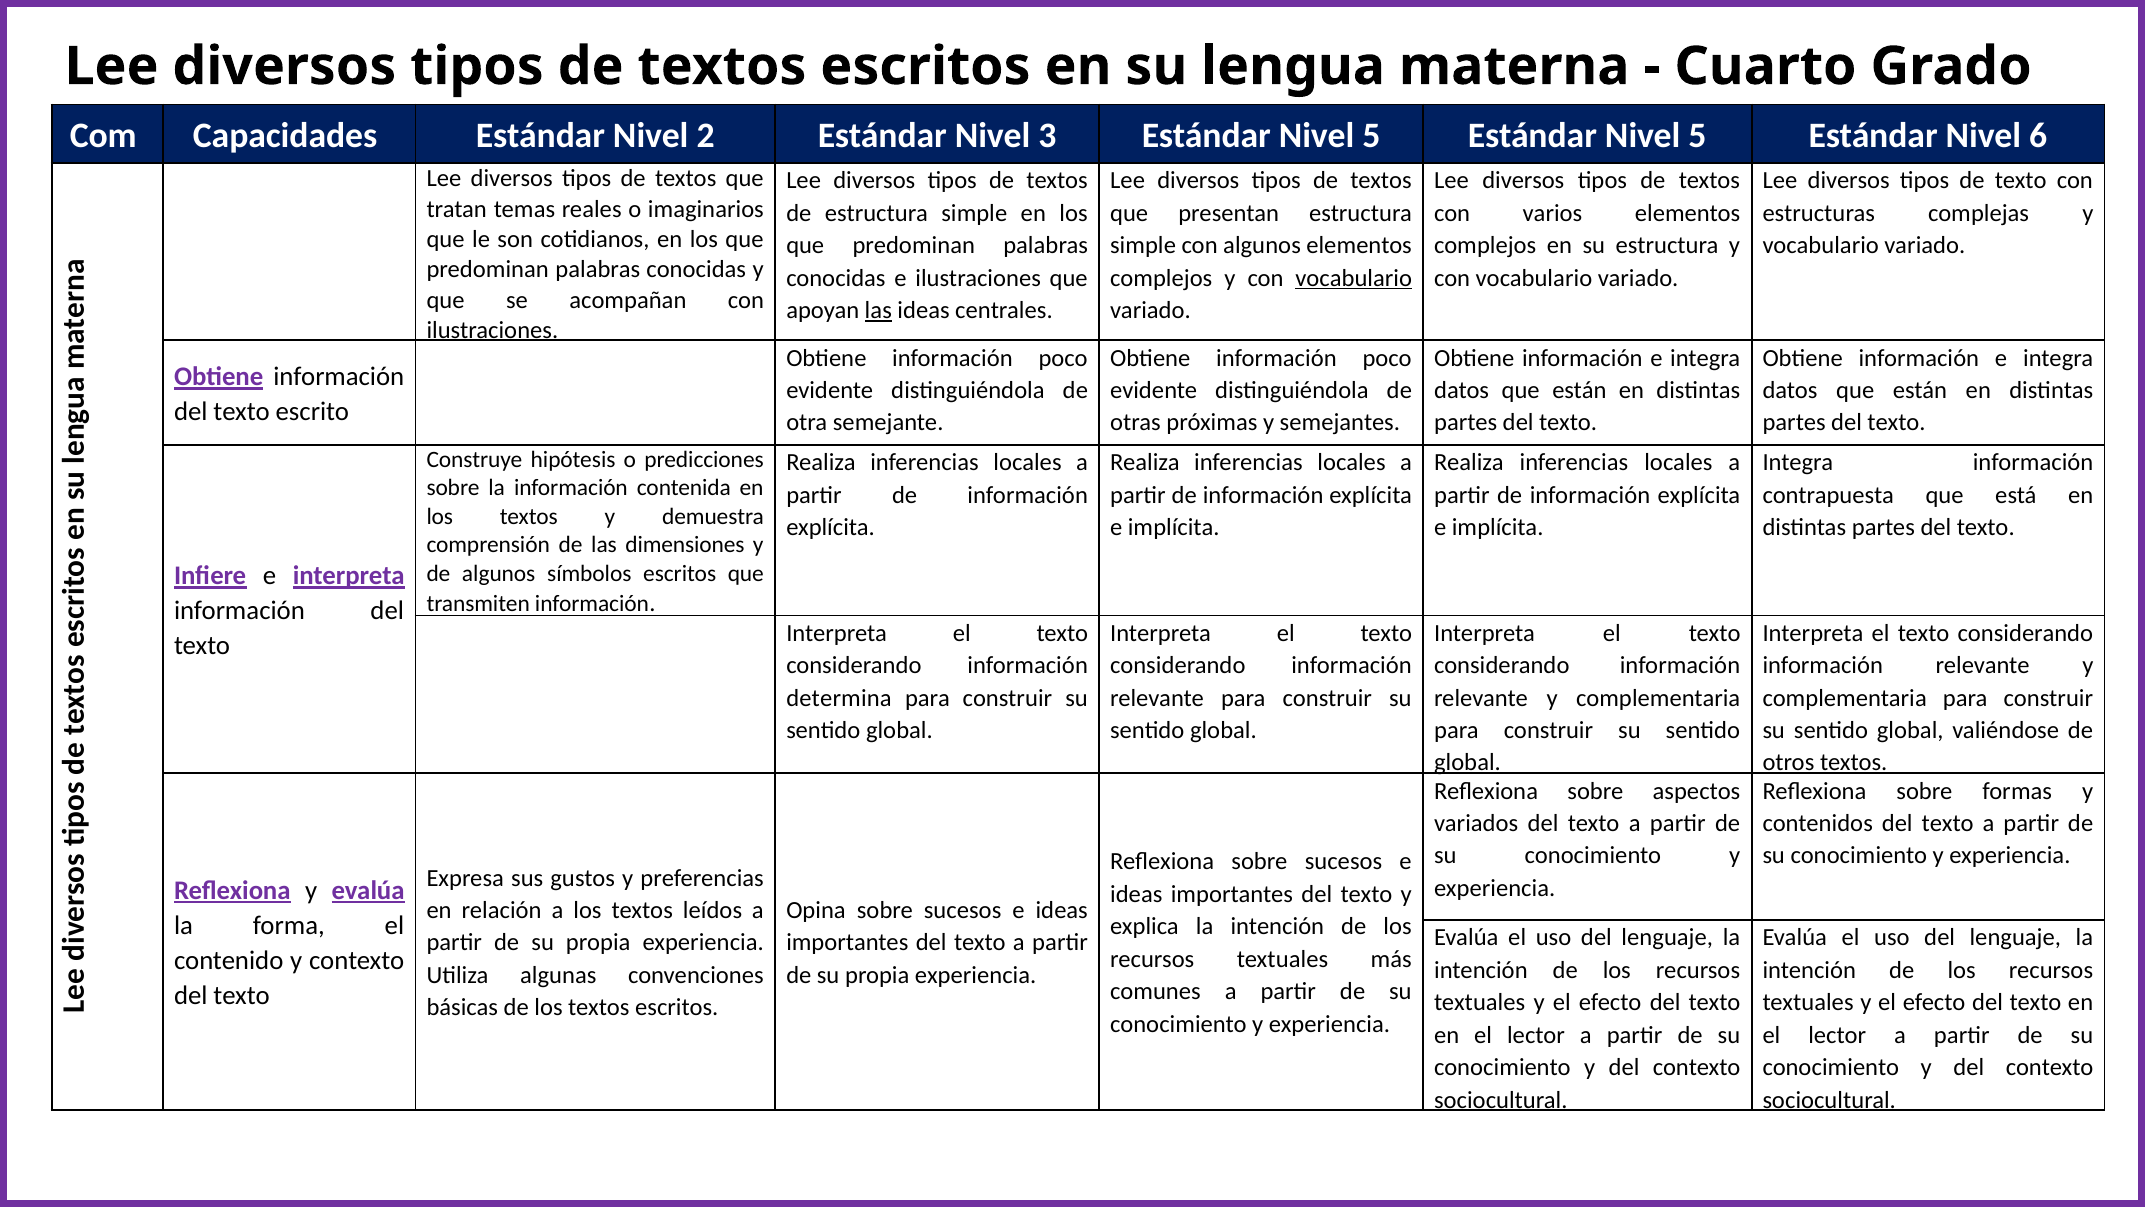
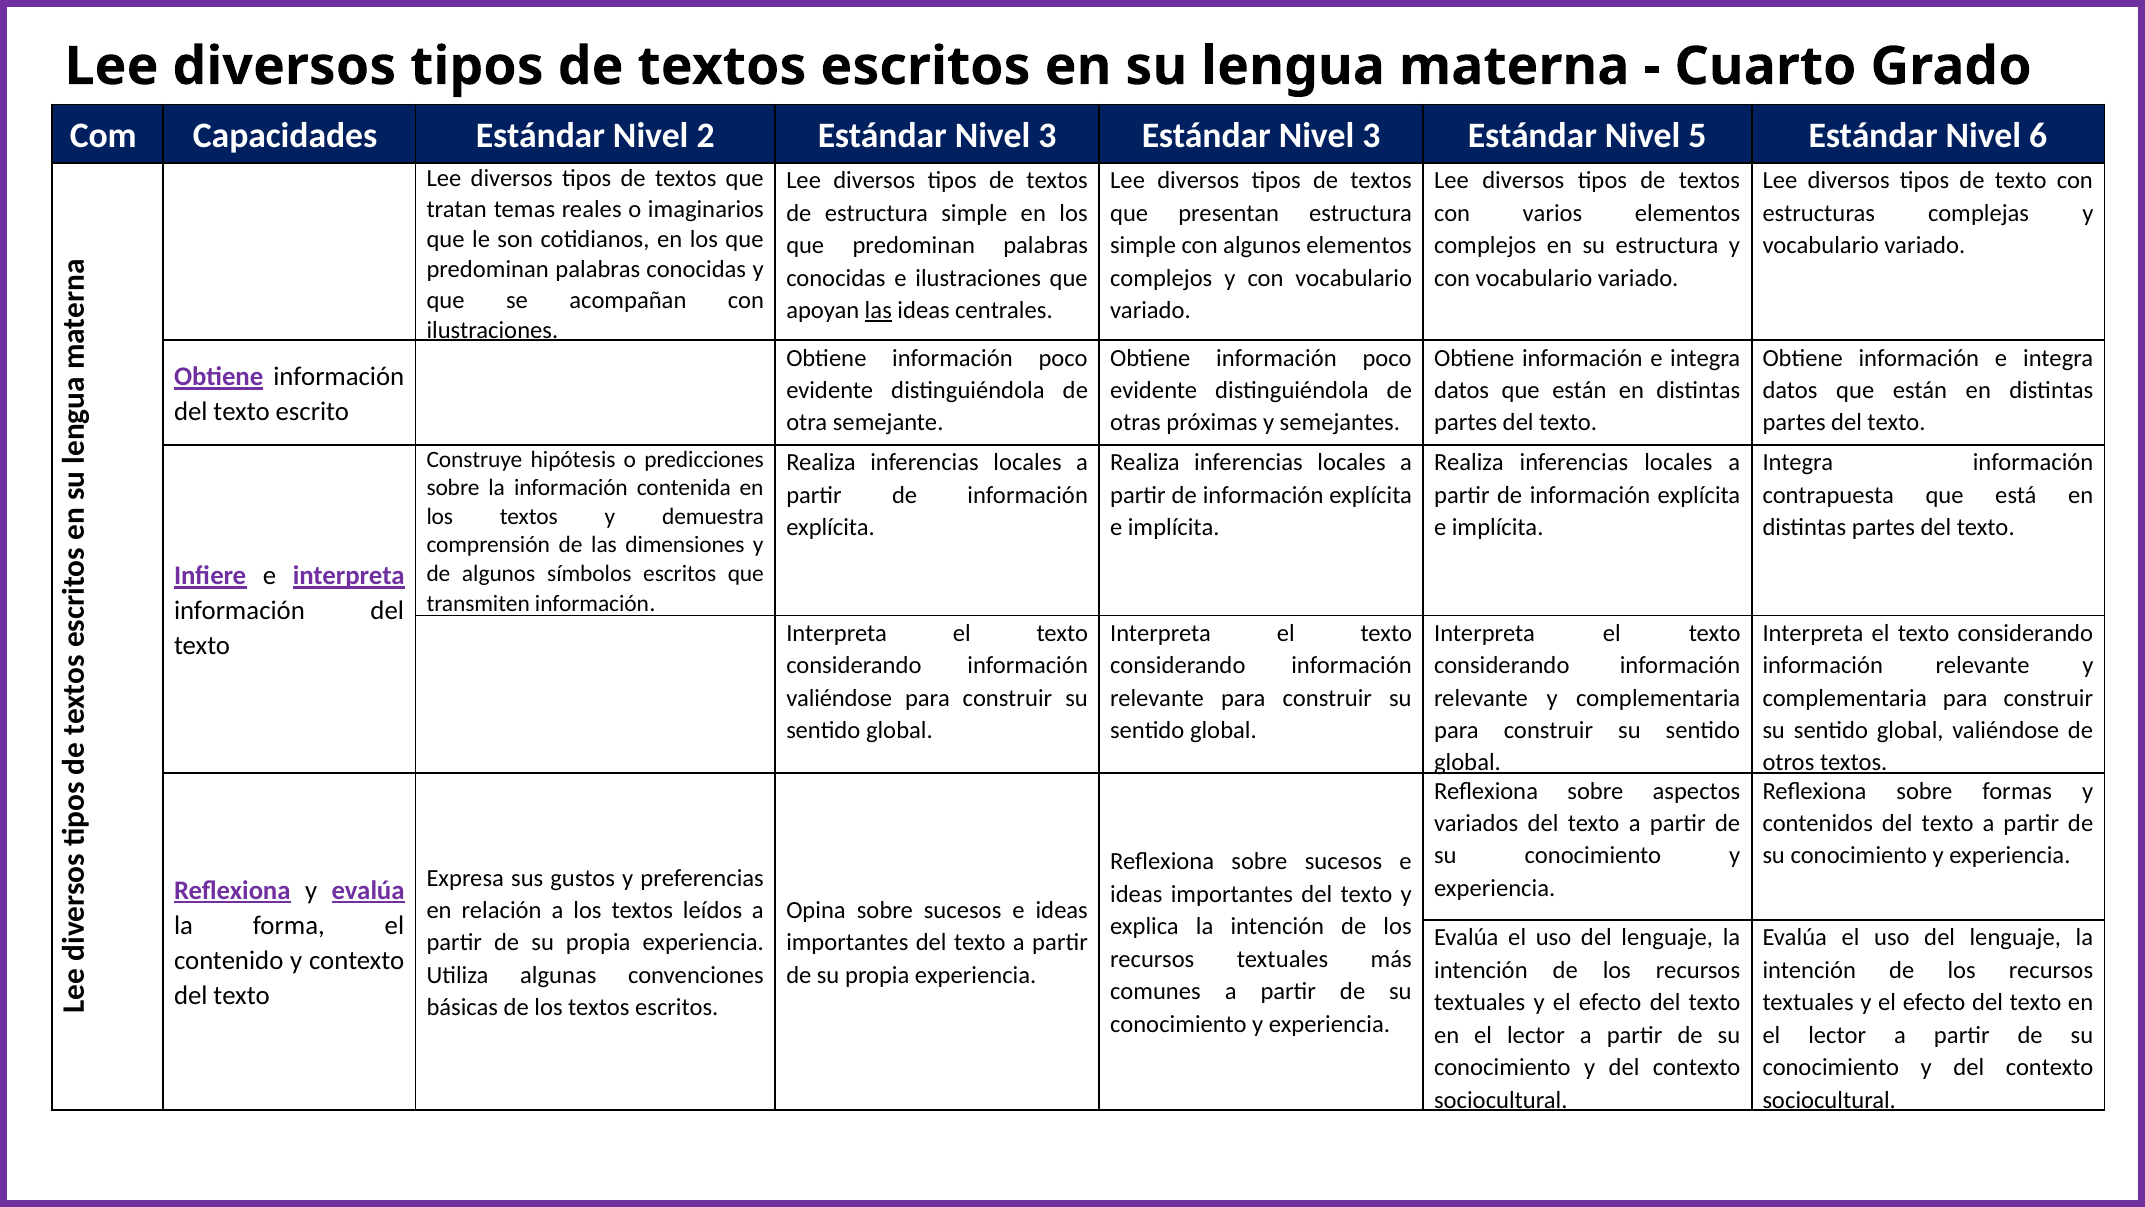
3 Estándar Nivel 5: 5 -> 3
vocabulario at (1354, 278) underline: present -> none
determina at (839, 698): determina -> valiéndose
